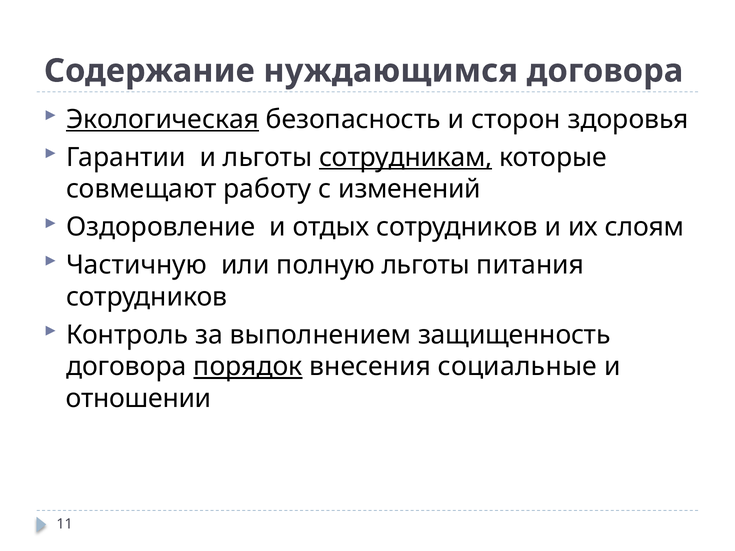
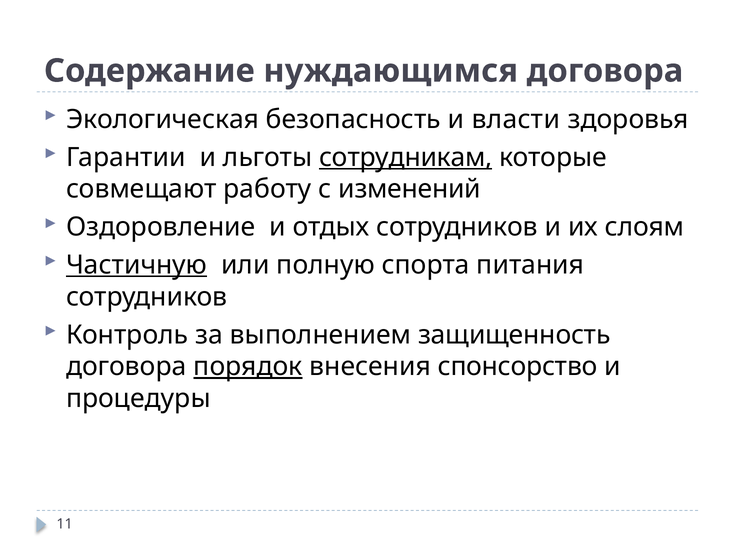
Экологическая underline: present -> none
сторон: сторон -> власти
Частичную underline: none -> present
полную льготы: льготы -> спорта
социальные: социальные -> спонсорство
отношении: отношении -> процедуры
